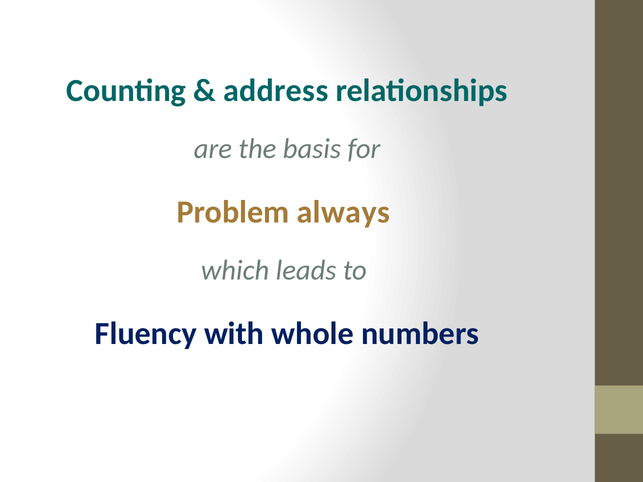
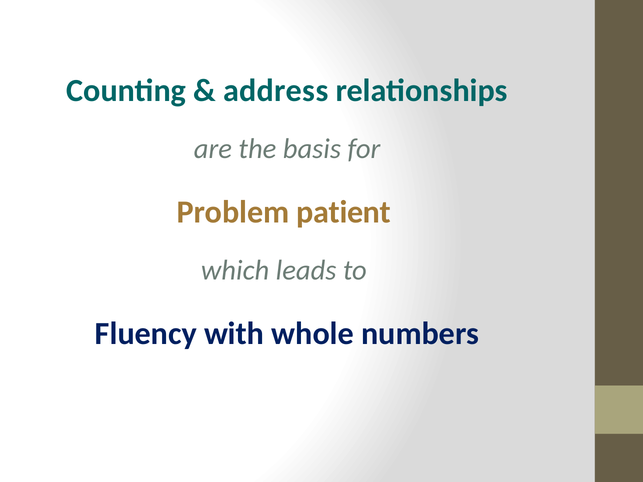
always: always -> patient
